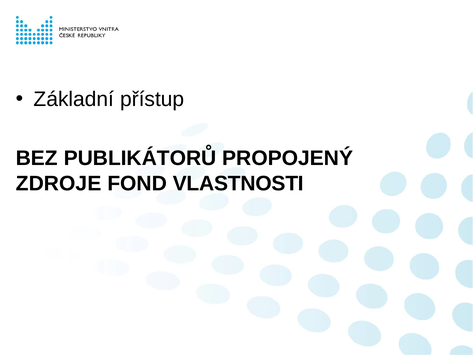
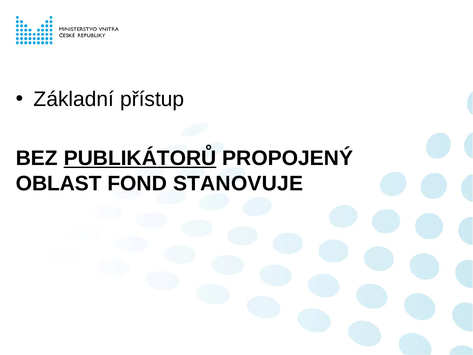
PUBLIKÁTORŮ underline: none -> present
ZDROJE: ZDROJE -> OBLAST
VLASTNOSTI: VLASTNOSTI -> STANOVUJE
